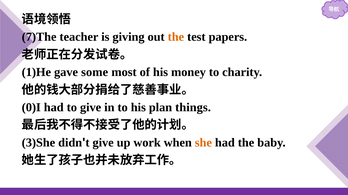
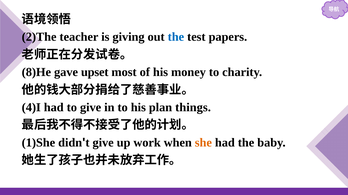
7)The: 7)The -> 2)The
the at (176, 37) colour: orange -> blue
1)He: 1)He -> 8)He
some: some -> upset
0)I: 0)I -> 4)I
3)She: 3)She -> 1)She
